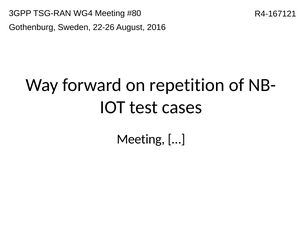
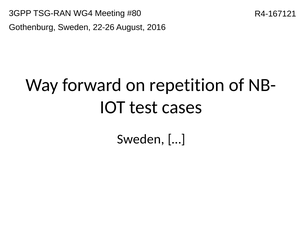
Meeting at (141, 139): Meeting -> Sweden
